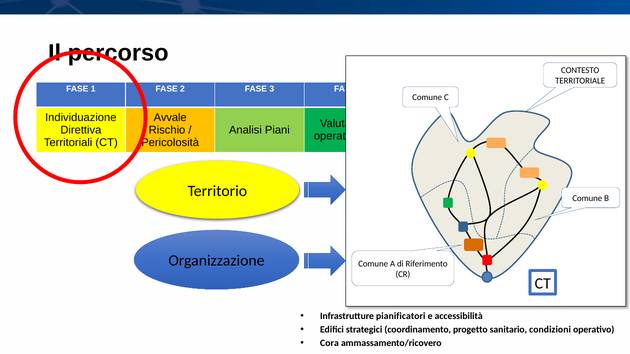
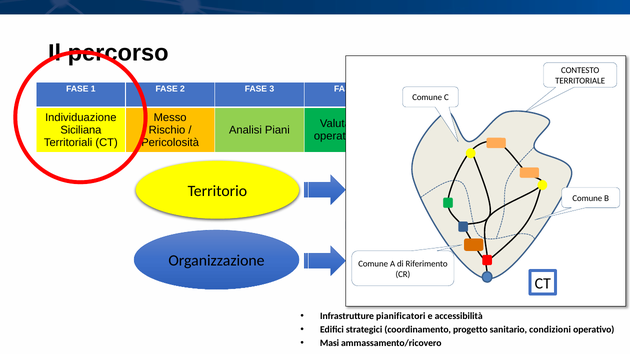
Avvale: Avvale -> Messo
Direttiva: Direttiva -> Siciliana
Cora: Cora -> Masi
